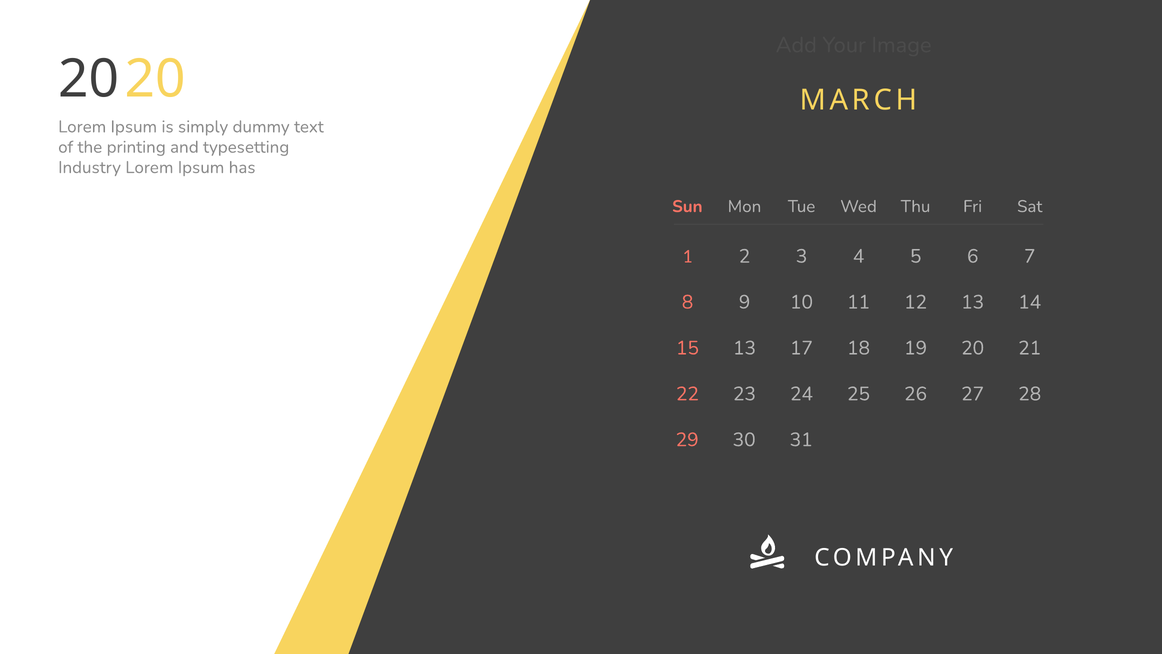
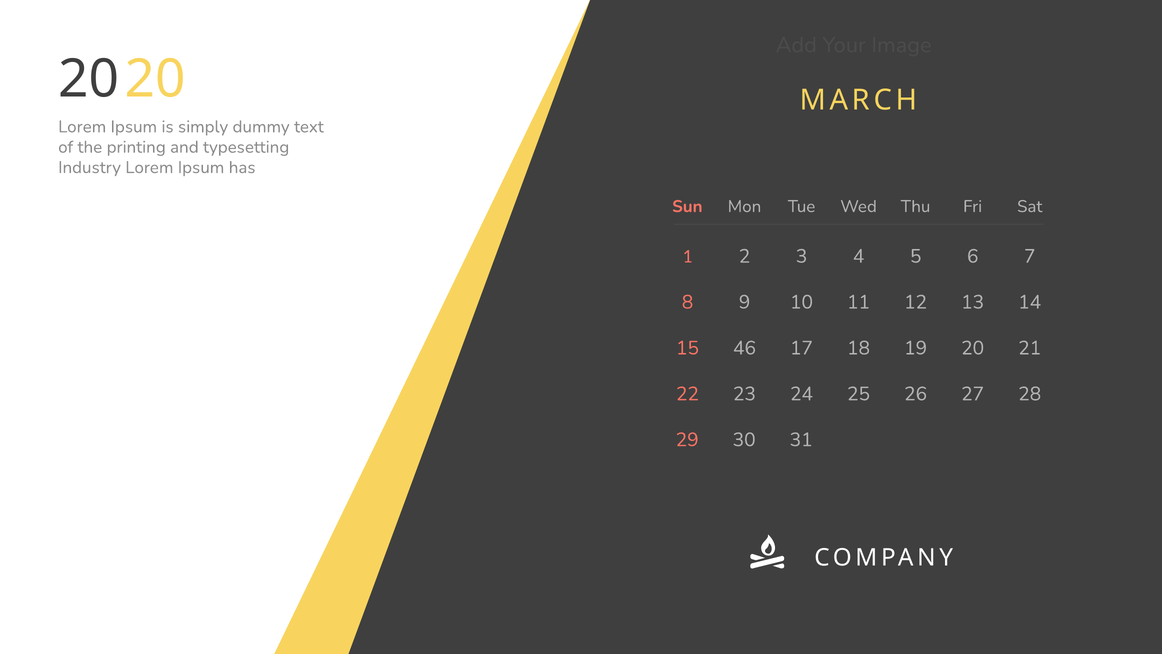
15 13: 13 -> 46
